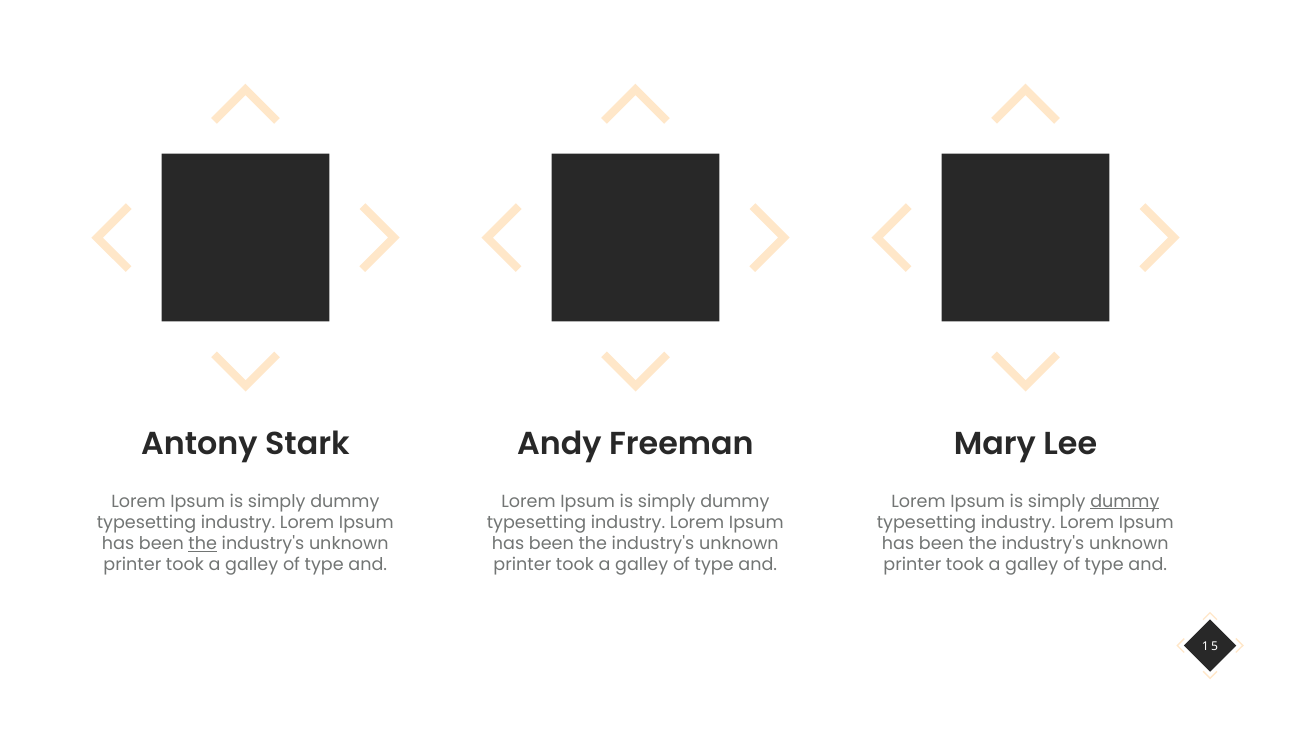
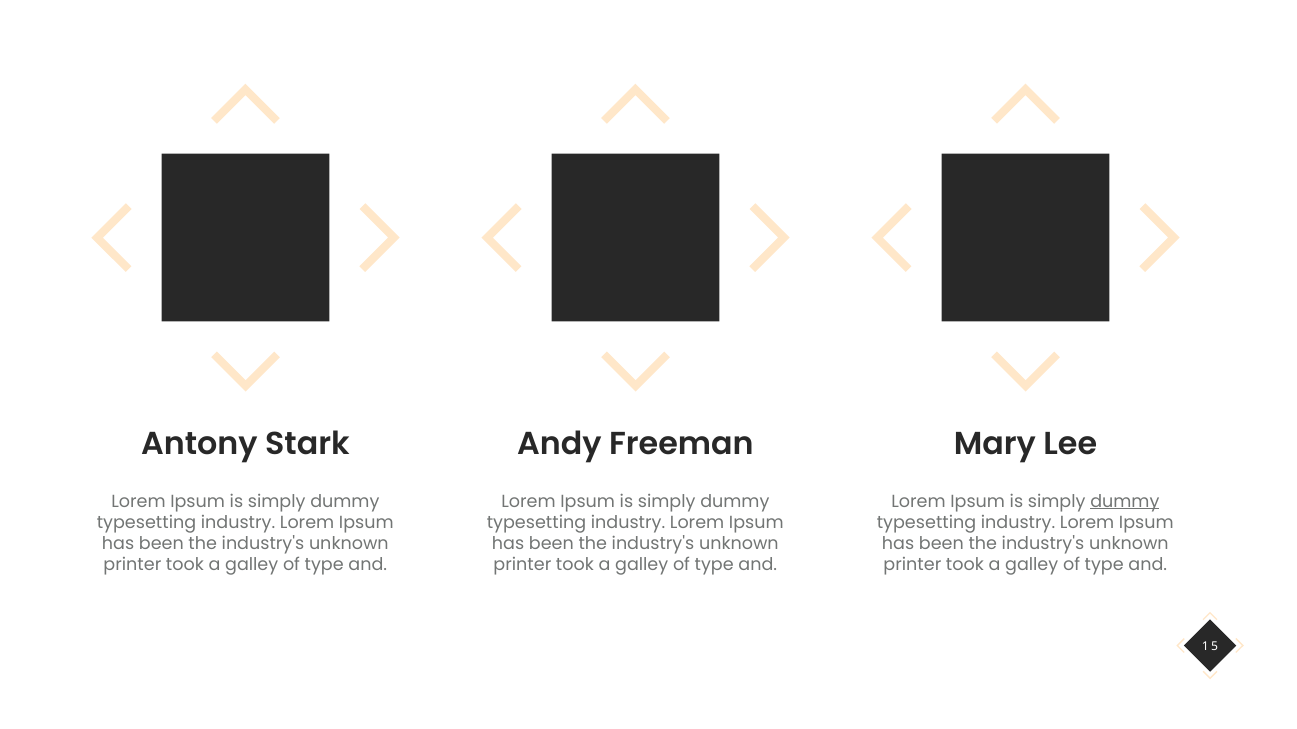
the at (203, 544) underline: present -> none
